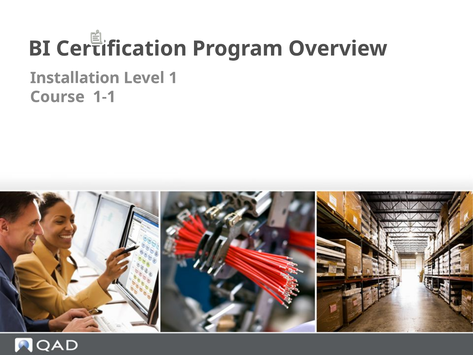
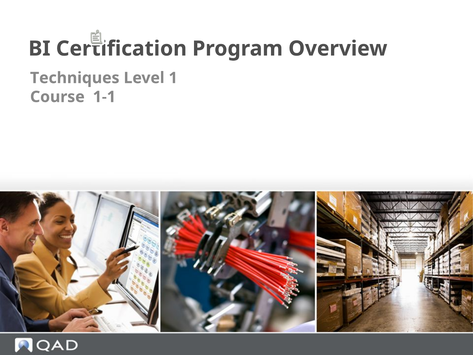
Installation: Installation -> Techniques
